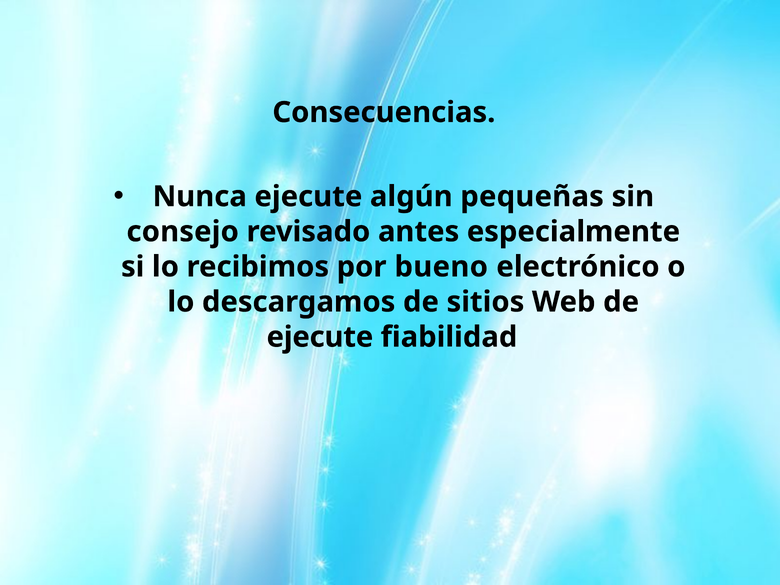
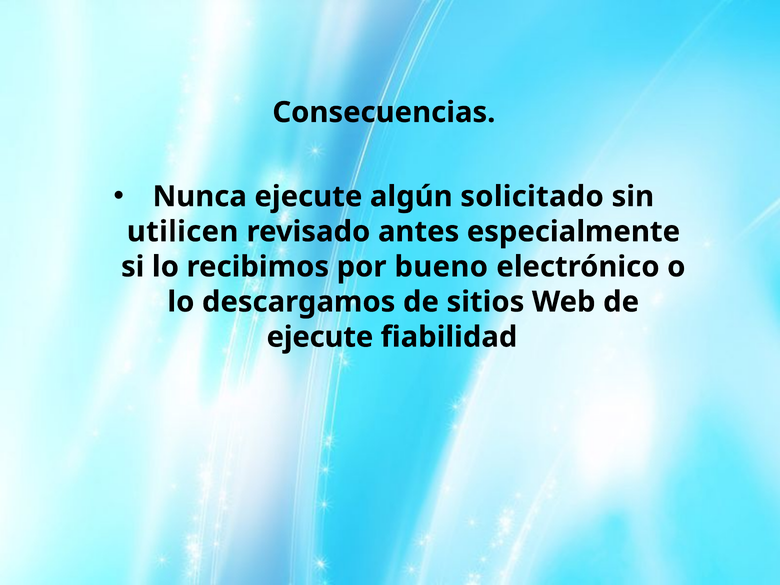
pequeñas: pequeñas -> solicitado
consejo: consejo -> utilicen
